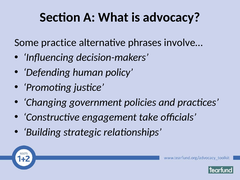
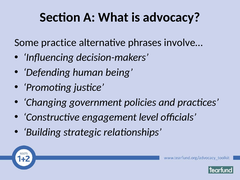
policy: policy -> being
take: take -> level
